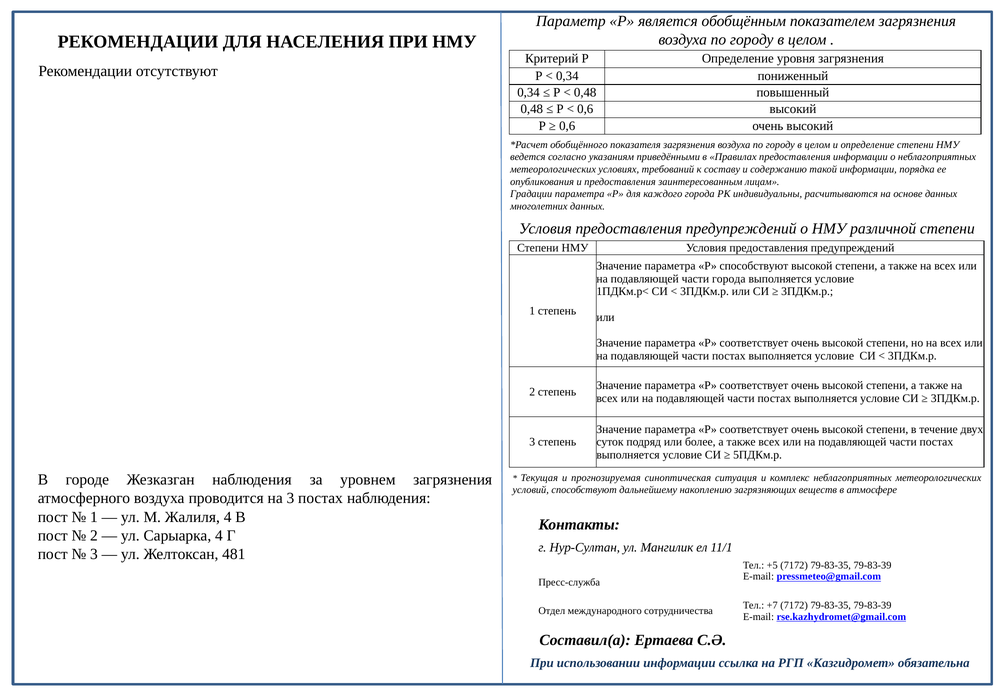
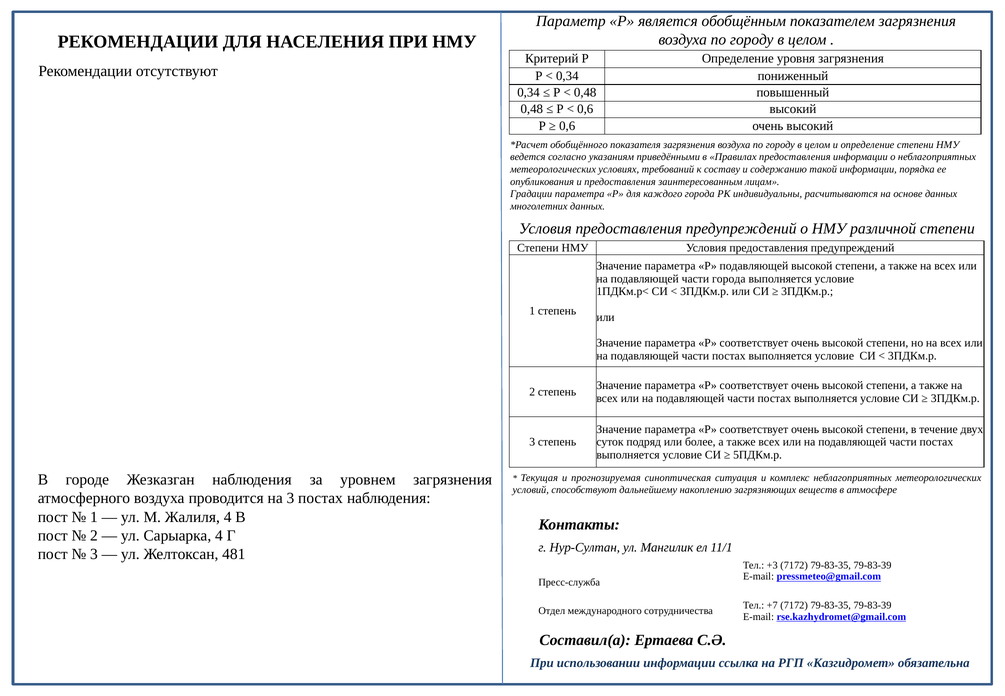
Р способствуют: способствуют -> подавляющей
+5: +5 -> +3
